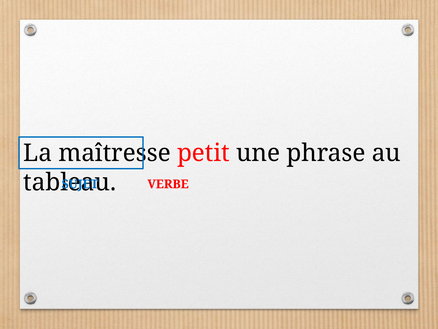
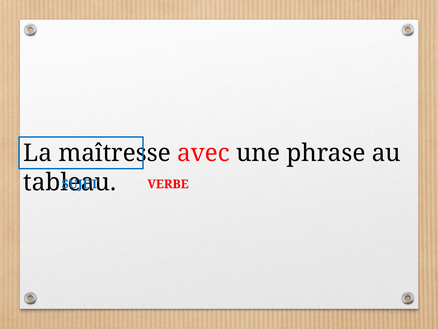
petit: petit -> avec
